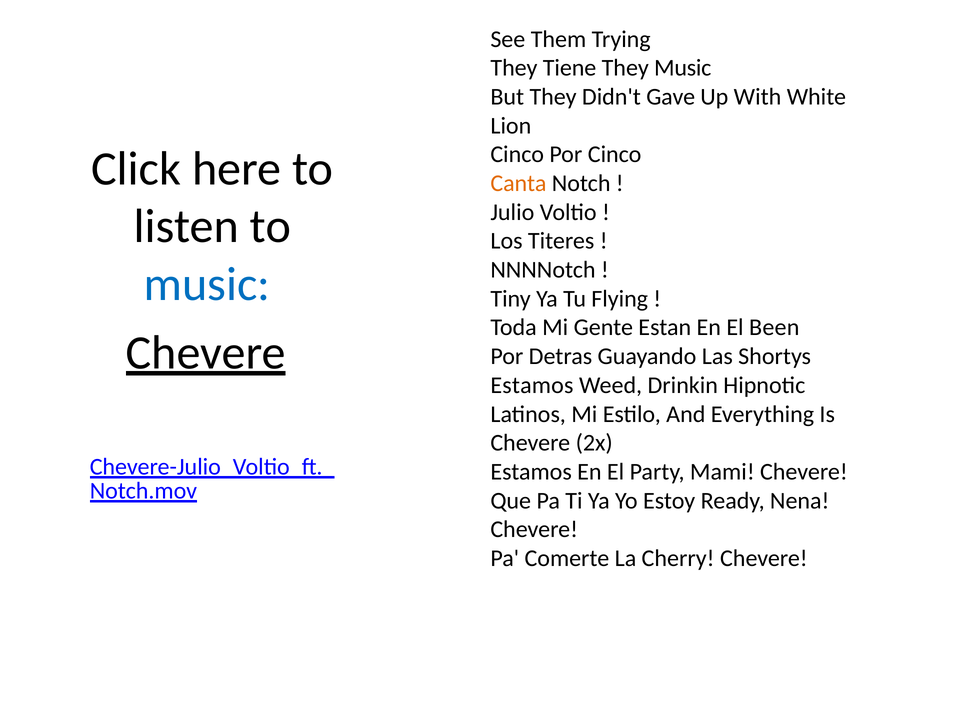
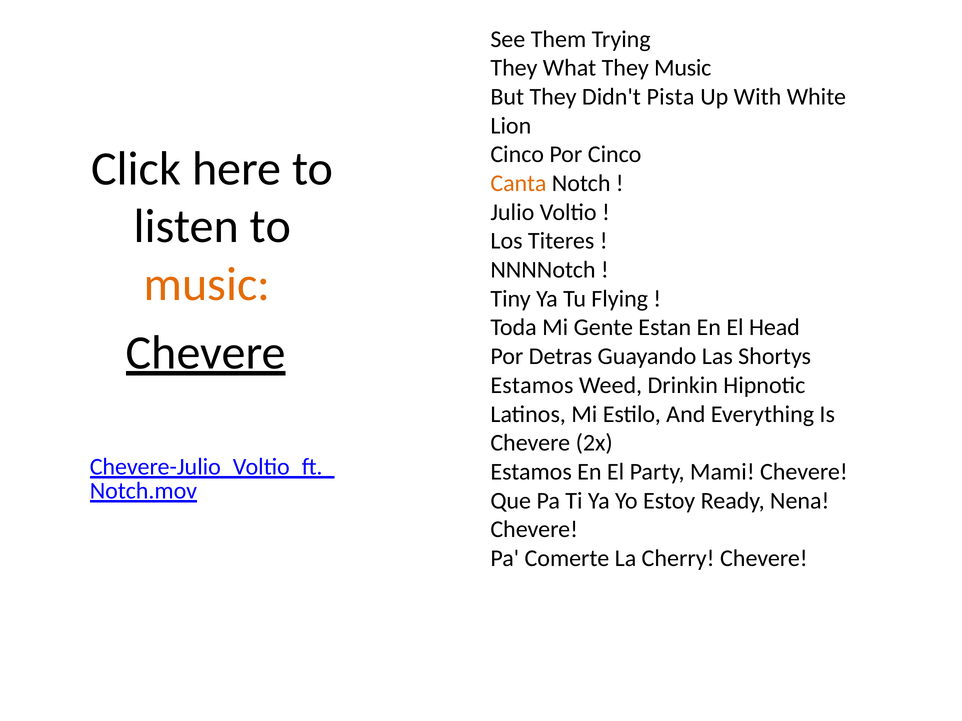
Tiene: Tiene -> What
Gave: Gave -> Pista
music at (207, 285) colour: blue -> orange
Been: Been -> Head
